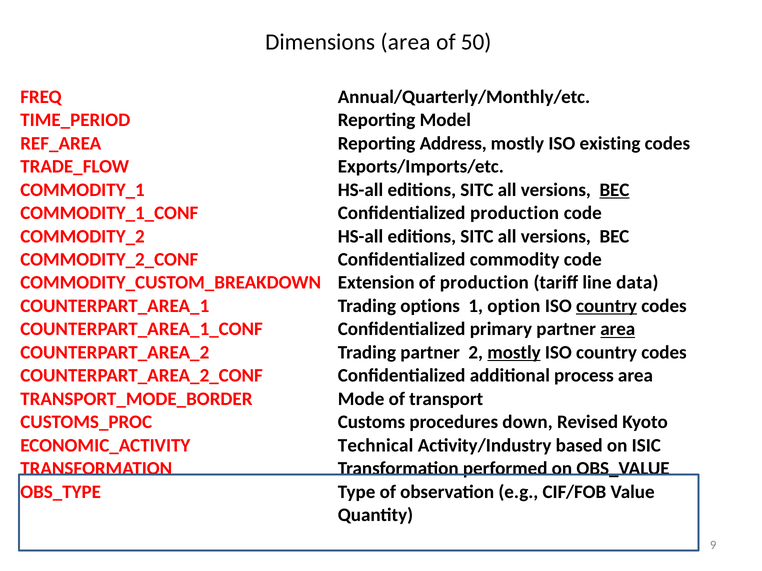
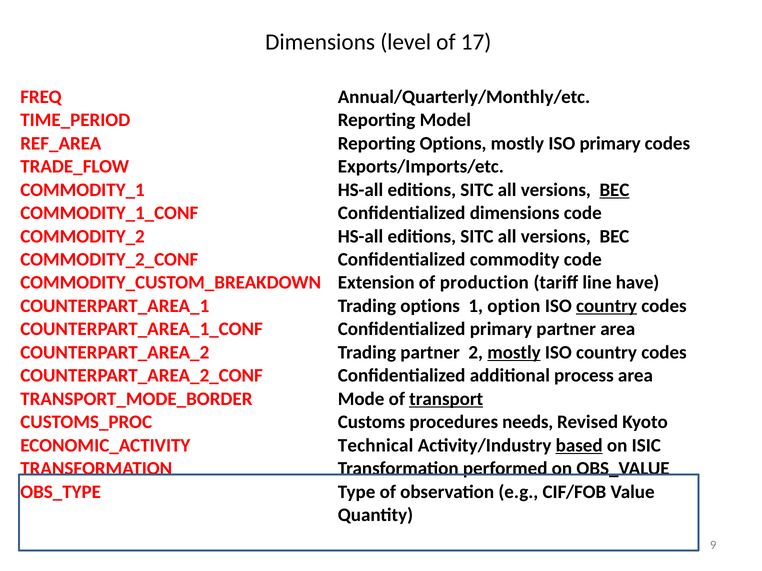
Dimensions area: area -> level
50: 50 -> 17
Reporting Address: Address -> Options
ISO existing: existing -> primary
Confidentialized production: production -> dimensions
data: data -> have
area at (618, 329) underline: present -> none
transport underline: none -> present
down: down -> needs
based underline: none -> present
